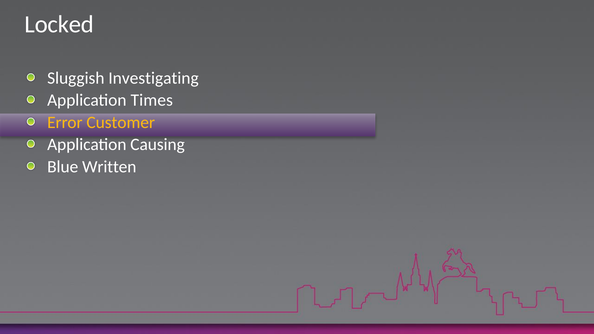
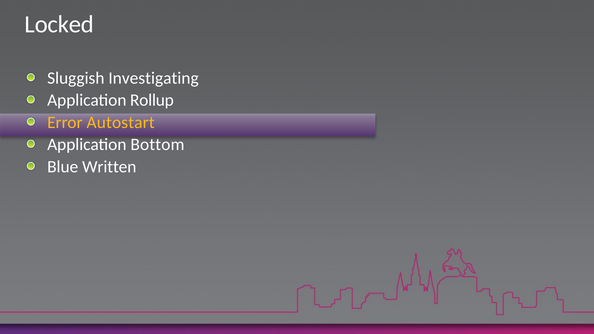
Times: Times -> Rollup
Customer: Customer -> Autostart
Causing: Causing -> Bottom
